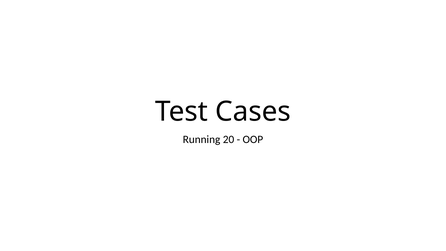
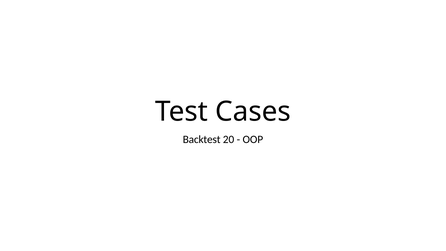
Running: Running -> Backtest
